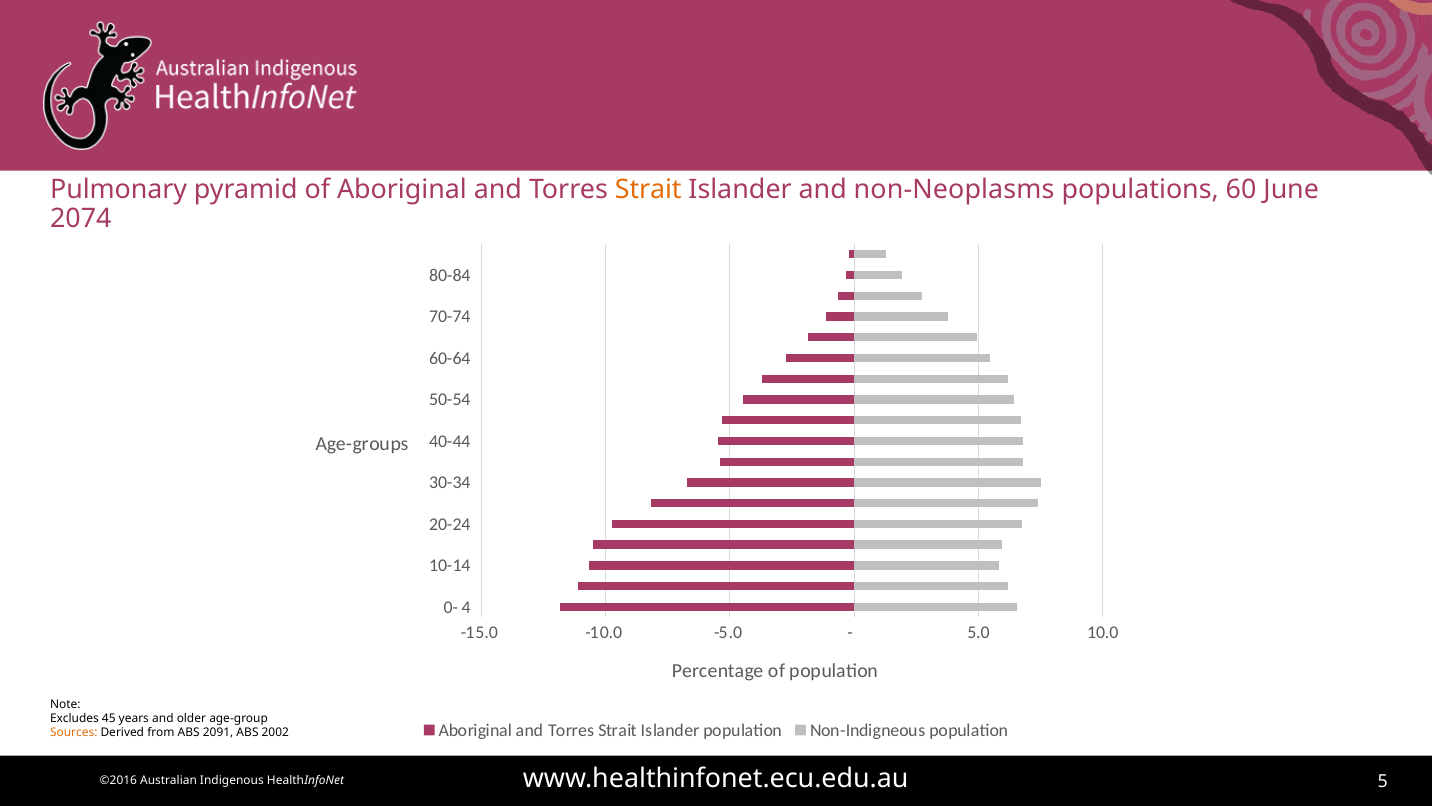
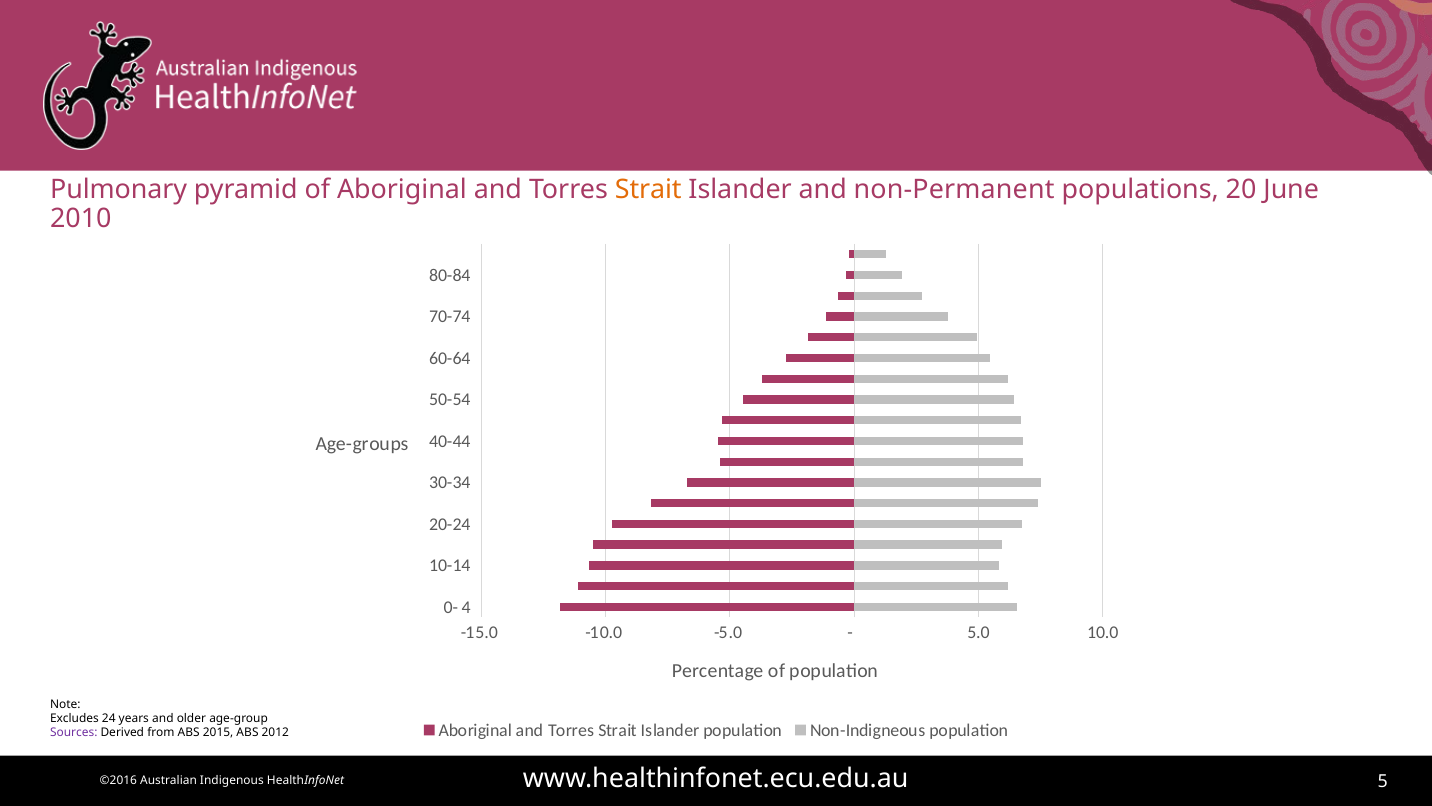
non-Neoplasms: non-Neoplasms -> non-Permanent
60: 60 -> 20
2074: 2074 -> 2010
45: 45 -> 24
Sources colour: orange -> purple
2091: 2091 -> 2015
2002: 2002 -> 2012
